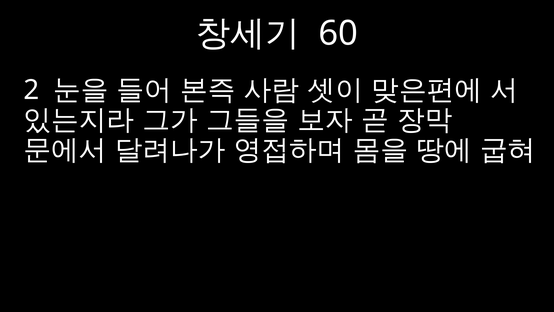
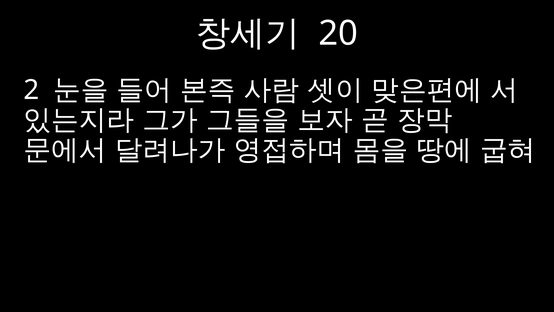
60: 60 -> 20
